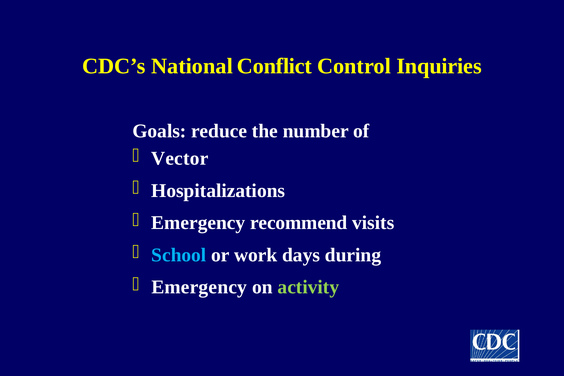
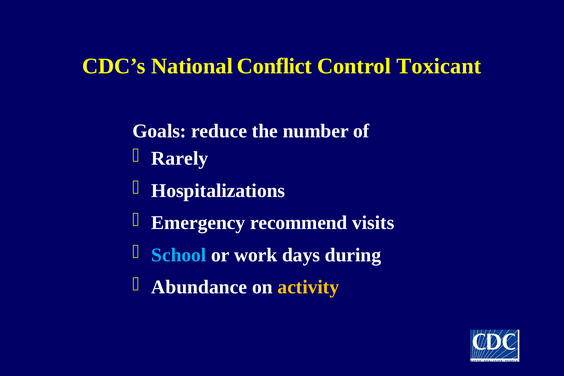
Inquiries: Inquiries -> Toxicant
Vector: Vector -> Rarely
Emergency at (199, 287): Emergency -> Abundance
activity colour: light green -> yellow
